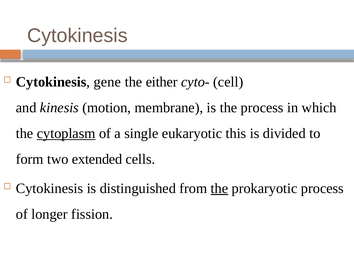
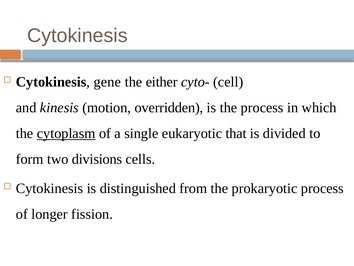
membrane: membrane -> overridden
this: this -> that
extended: extended -> divisions
the at (219, 188) underline: present -> none
